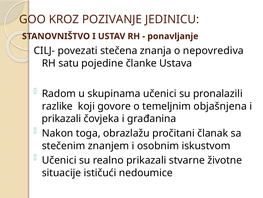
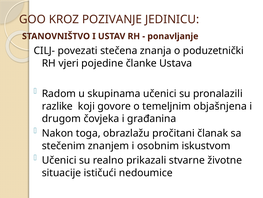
nepovrediva: nepovrediva -> poduzetnički
satu: satu -> vjeri
prikazali at (61, 118): prikazali -> drugom
